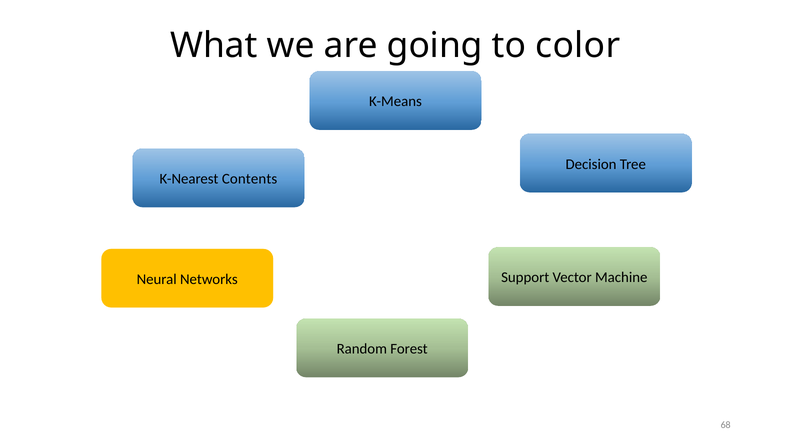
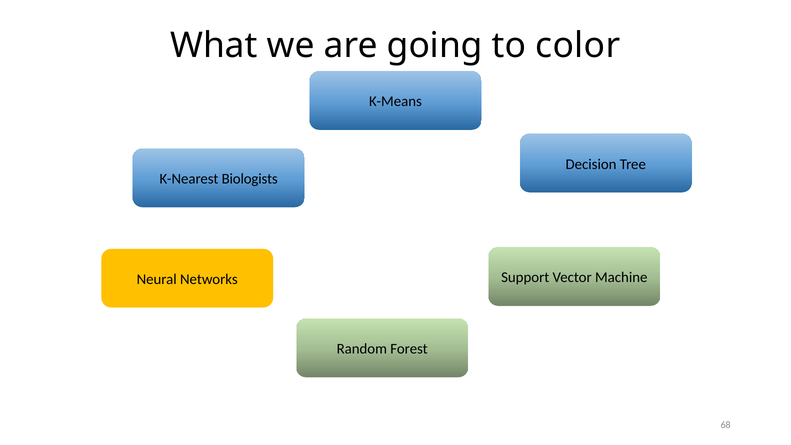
Contents: Contents -> Biologists
